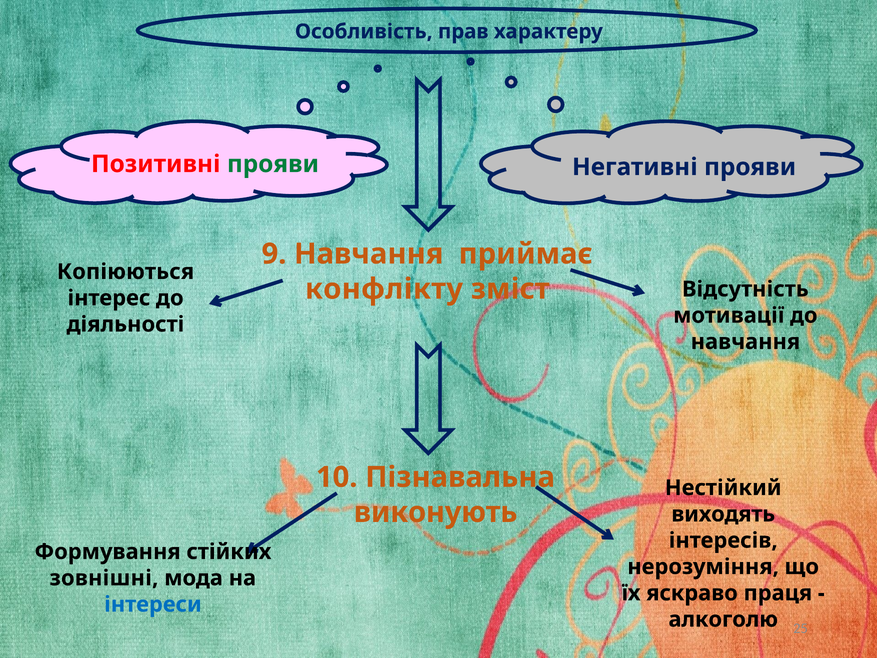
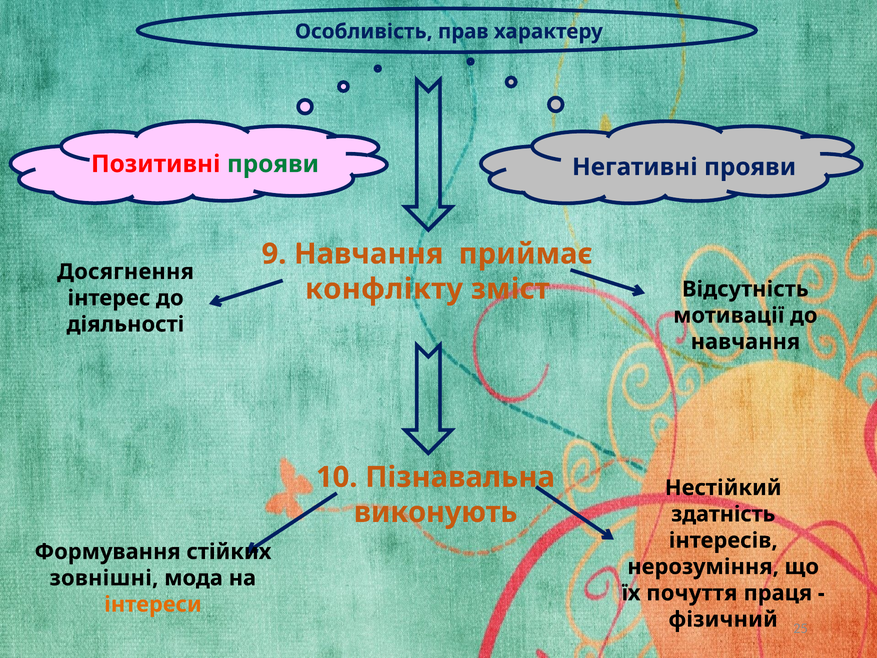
Копіюються: Копіюються -> Досягнення
виходять: виходять -> здатність
яскраво: яскраво -> почуття
інтереси colour: blue -> orange
алкоголю: алкоголю -> фізичний
